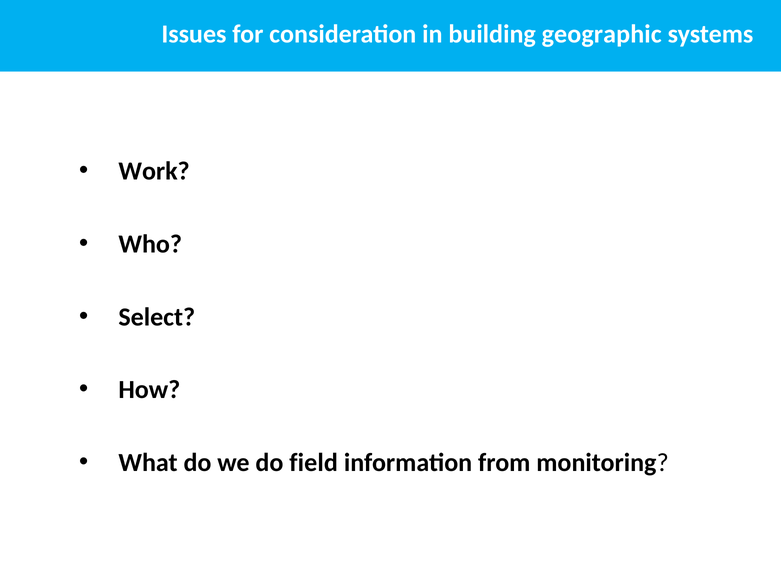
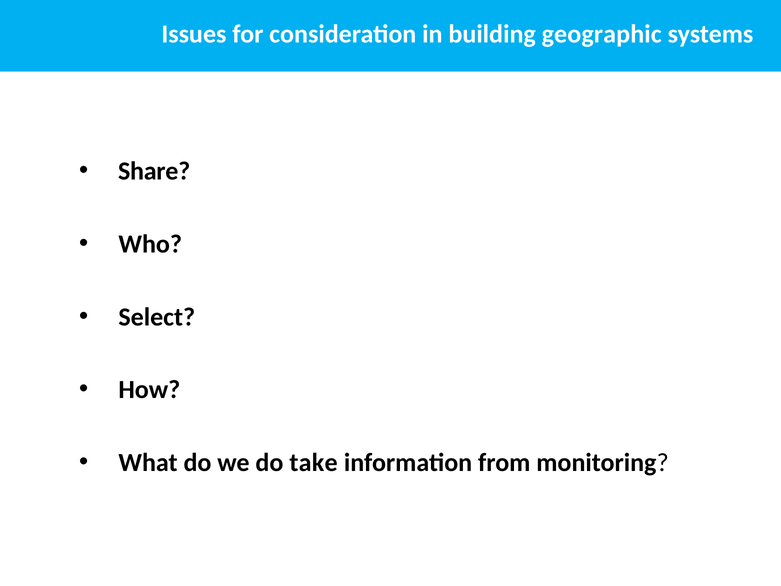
Work: Work -> Share
field: field -> take
